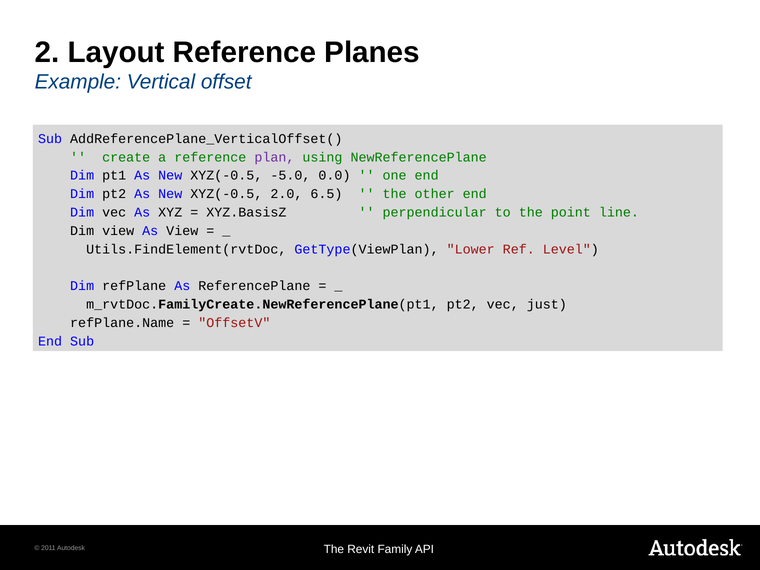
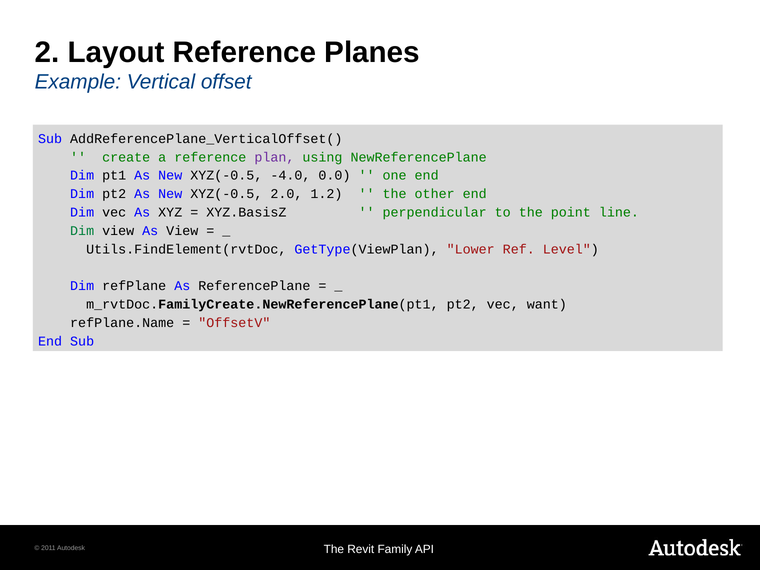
-5.0: -5.0 -> -4.0
6.5: 6.5 -> 1.2
Dim at (82, 231) colour: black -> green
just: just -> want
